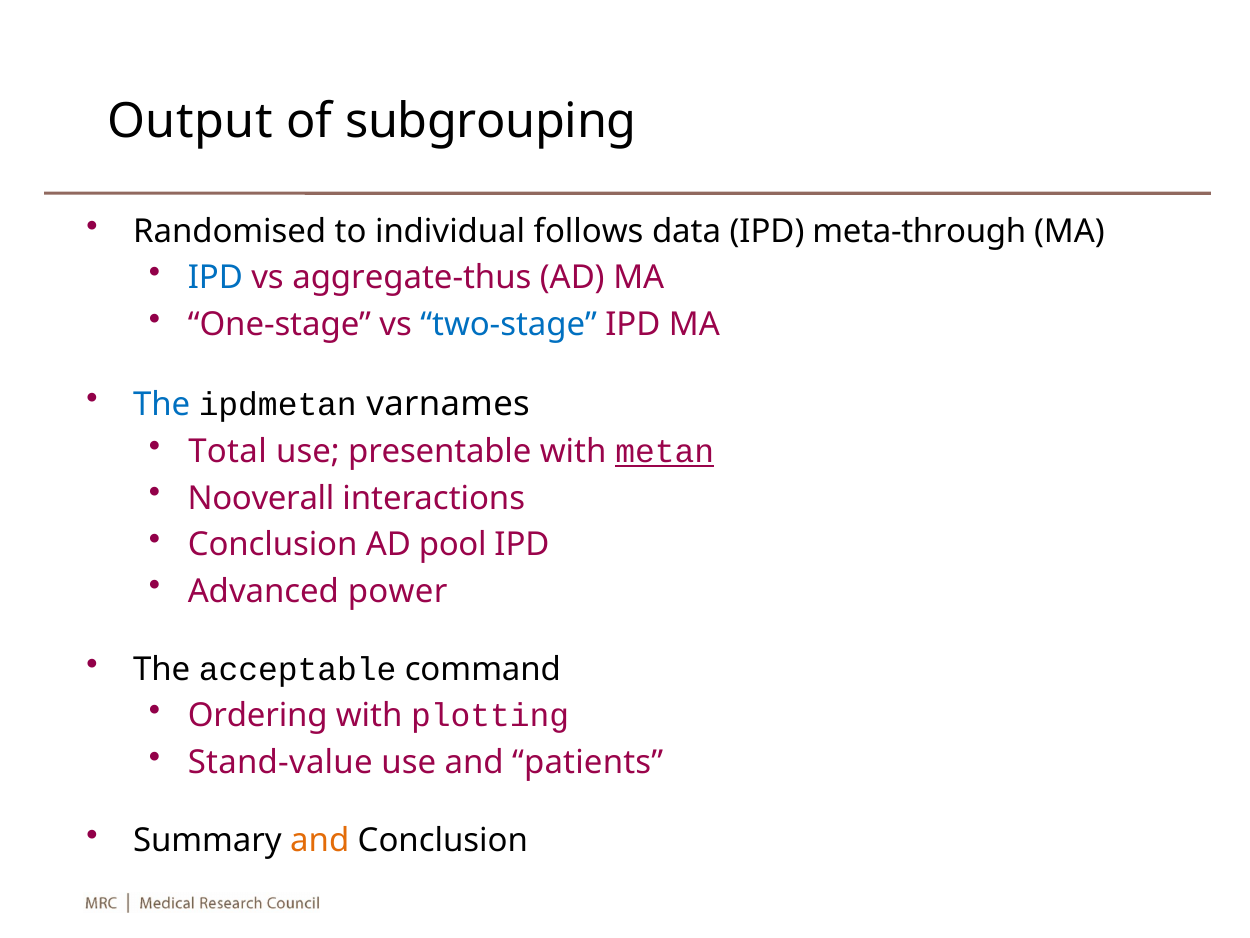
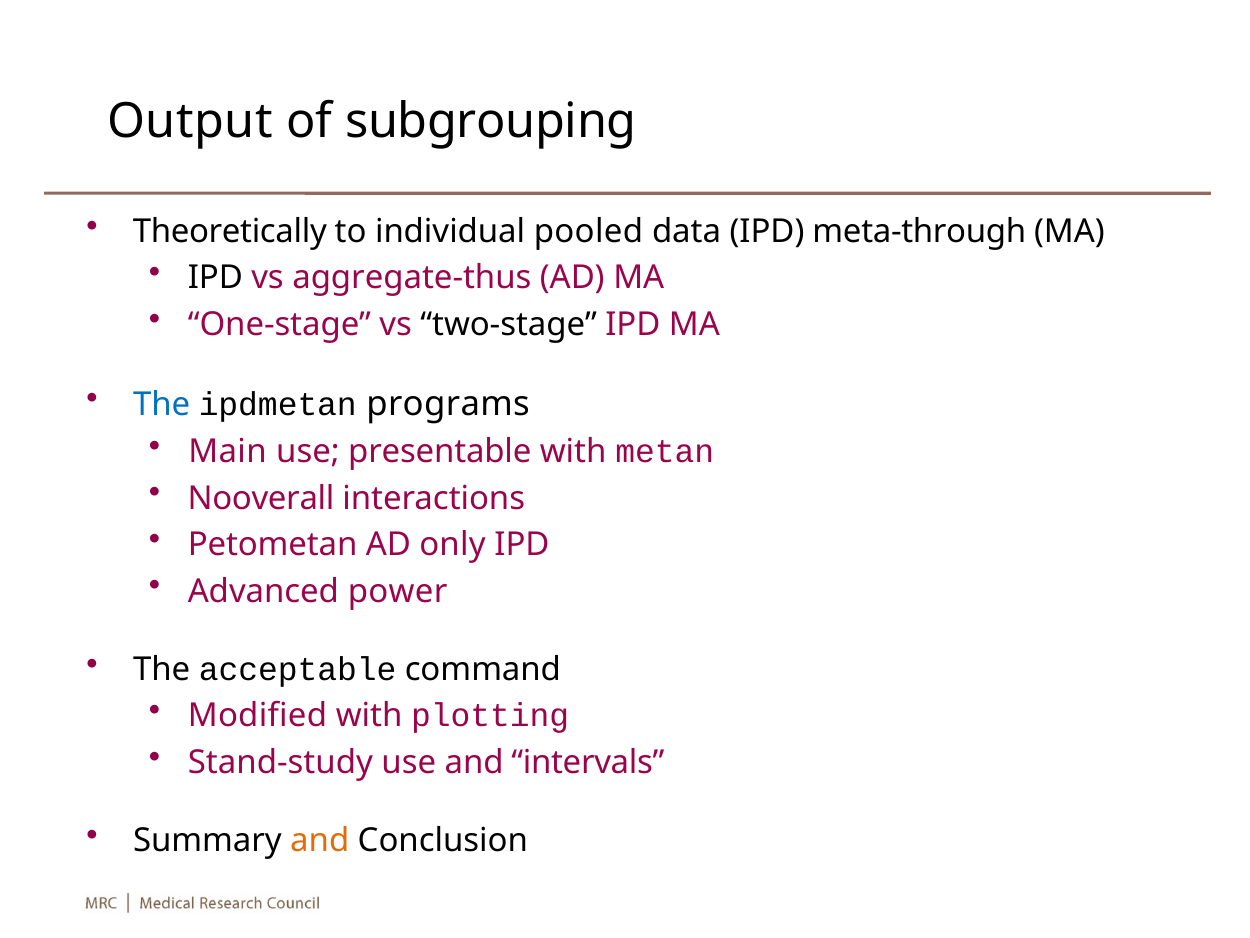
Randomised: Randomised -> Theoretically
follows: follows -> pooled
IPD at (215, 278) colour: blue -> black
two-stage colour: blue -> black
varnames: varnames -> programs
Total: Total -> Main
metan underline: present -> none
Conclusion at (273, 544): Conclusion -> Petometan
pool: pool -> only
Ordering: Ordering -> Modified
Stand-value: Stand-value -> Stand-study
patients: patients -> intervals
